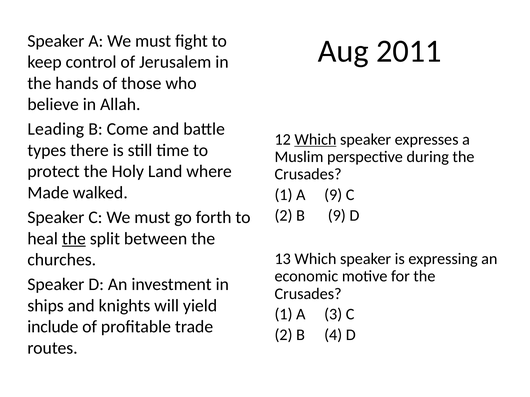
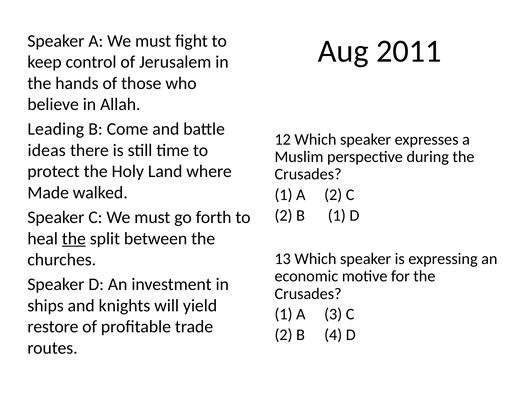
Which at (315, 140) underline: present -> none
types: types -> ideas
A 9: 9 -> 2
B 9: 9 -> 1
include: include -> restore
